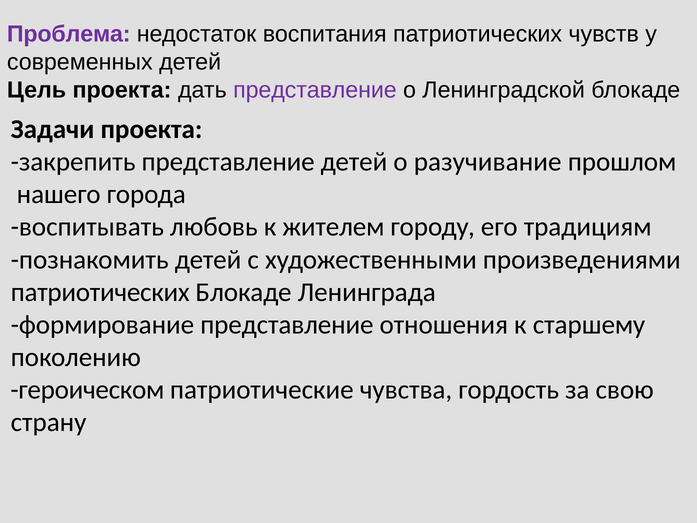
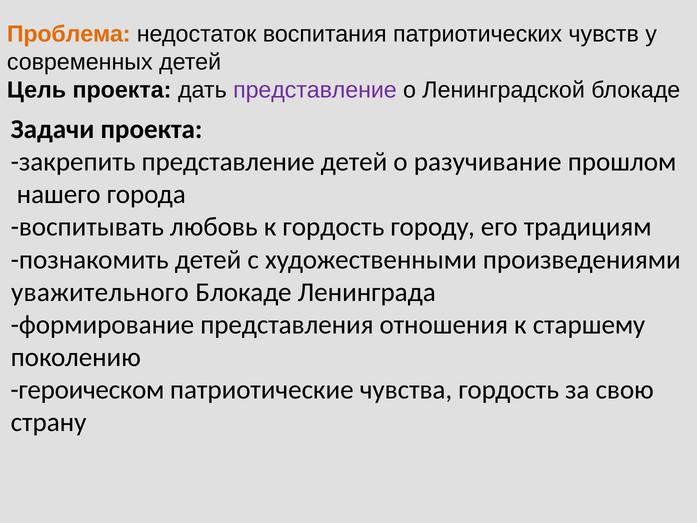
Проблема colour: purple -> orange
к жителем: жителем -> гордость
патриотических at (100, 292): патриотических -> уважительного
формирование представление: представление -> представления
